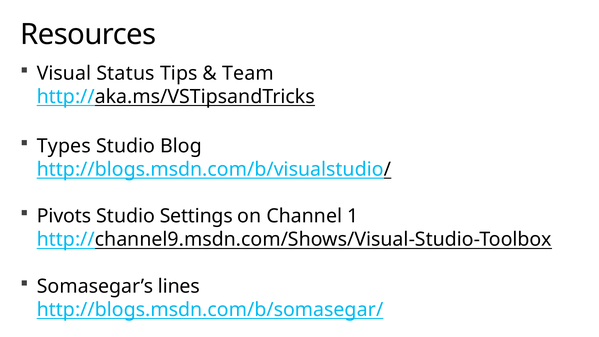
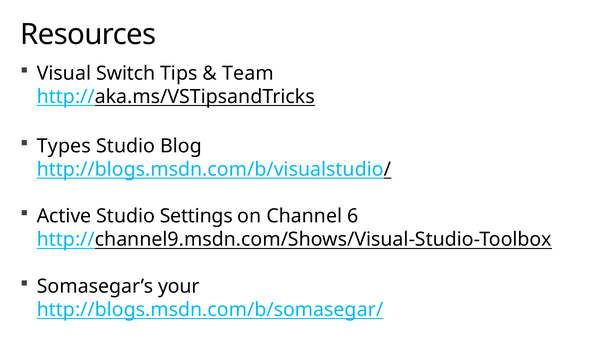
Status: Status -> Switch
Pivots: Pivots -> Active
1: 1 -> 6
lines: lines -> your
